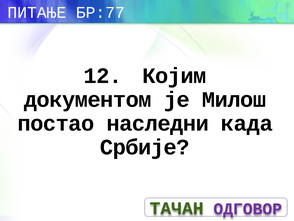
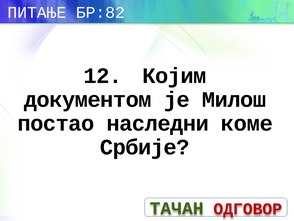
БР:77: БР:77 -> БР:82
када: када -> коме
ОДГОВОР colour: purple -> red
